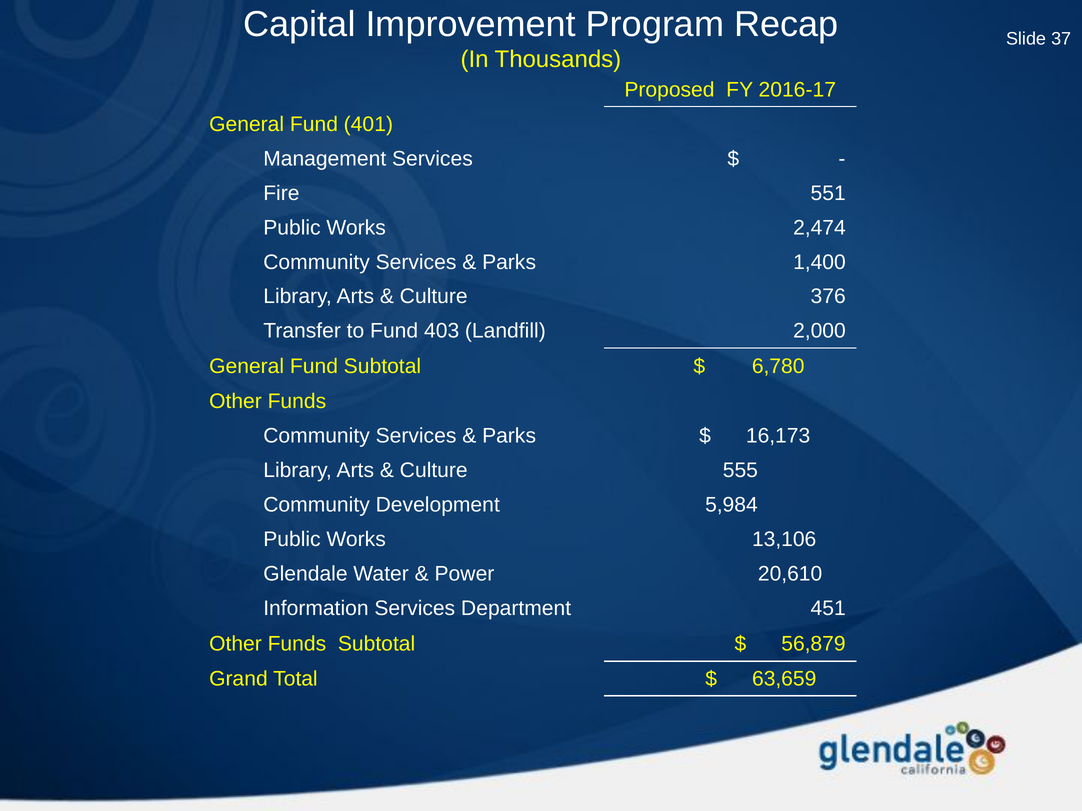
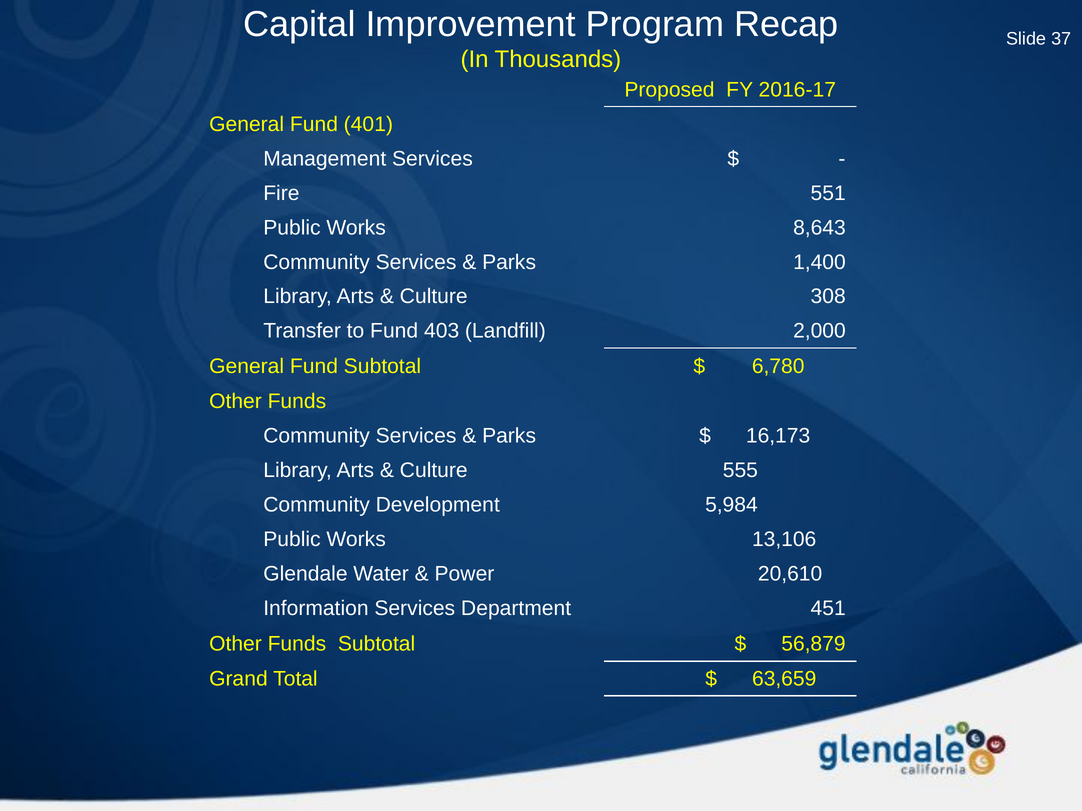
2,474: 2,474 -> 8,643
376: 376 -> 308
